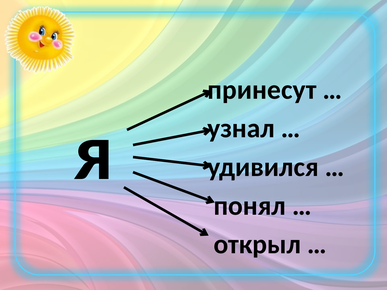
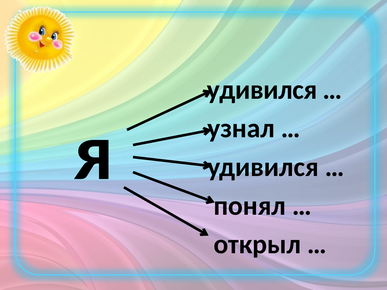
принесут at (262, 90): принесут -> удивился
